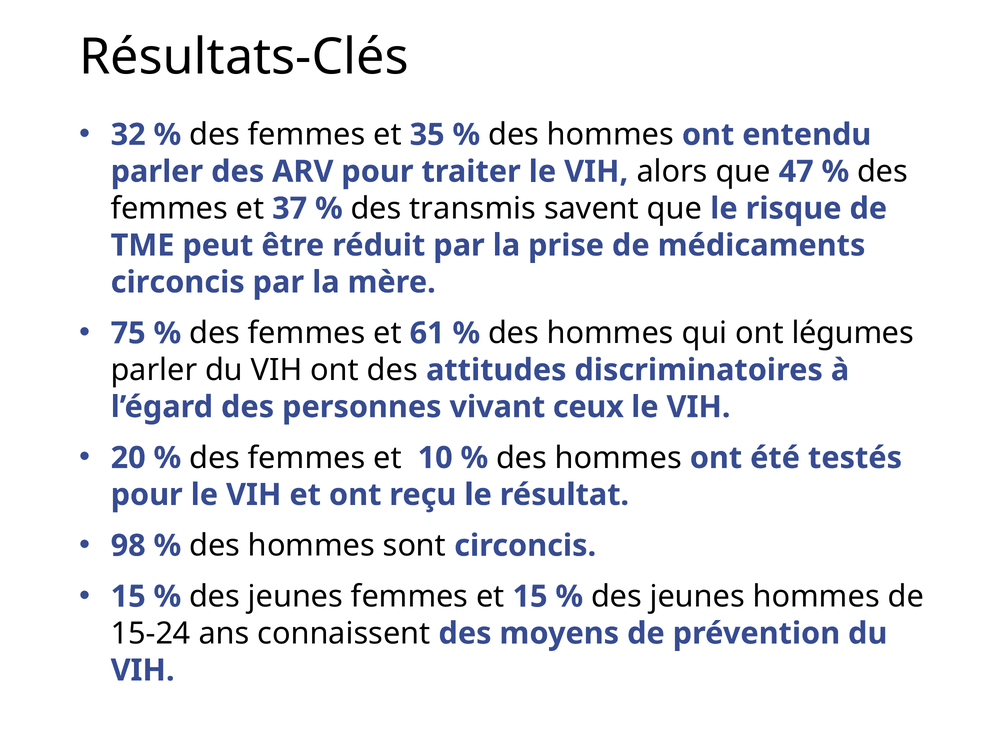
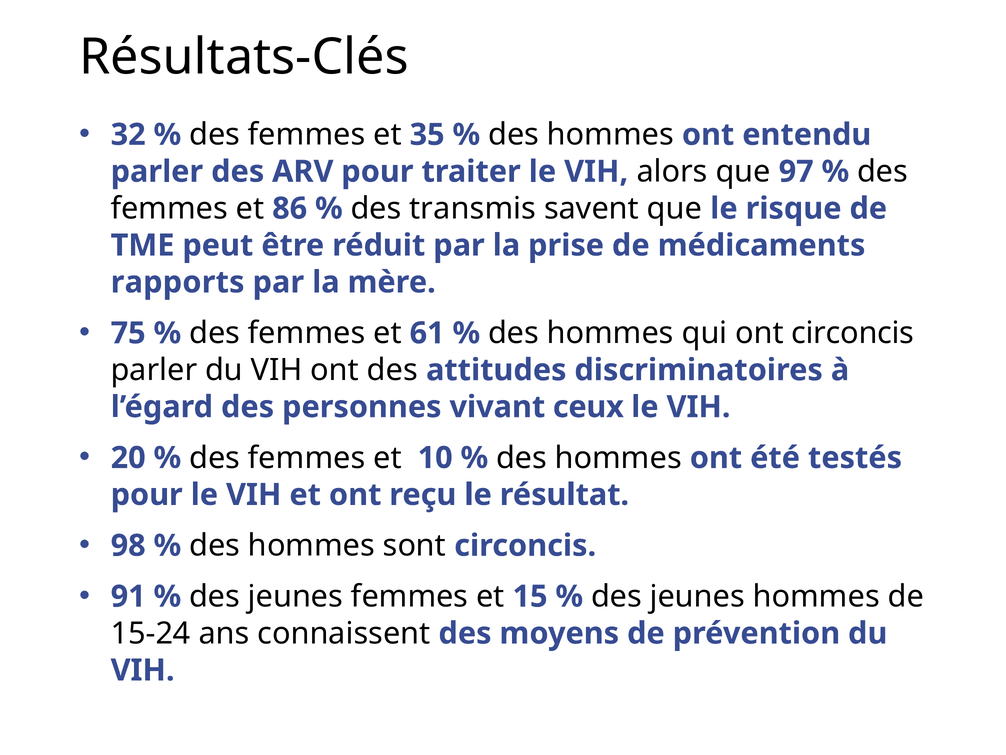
47: 47 -> 97
37: 37 -> 86
circoncis at (178, 282): circoncis -> rapports
ont légumes: légumes -> circoncis
15 at (128, 596): 15 -> 91
